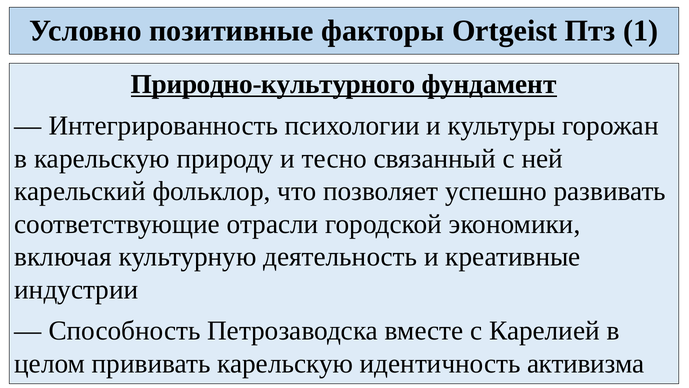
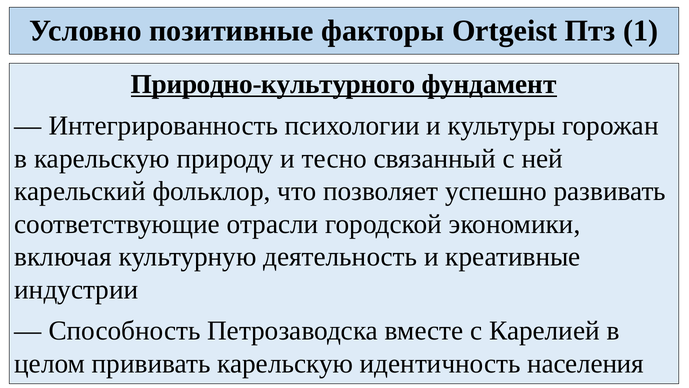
активизма: активизма -> населения
